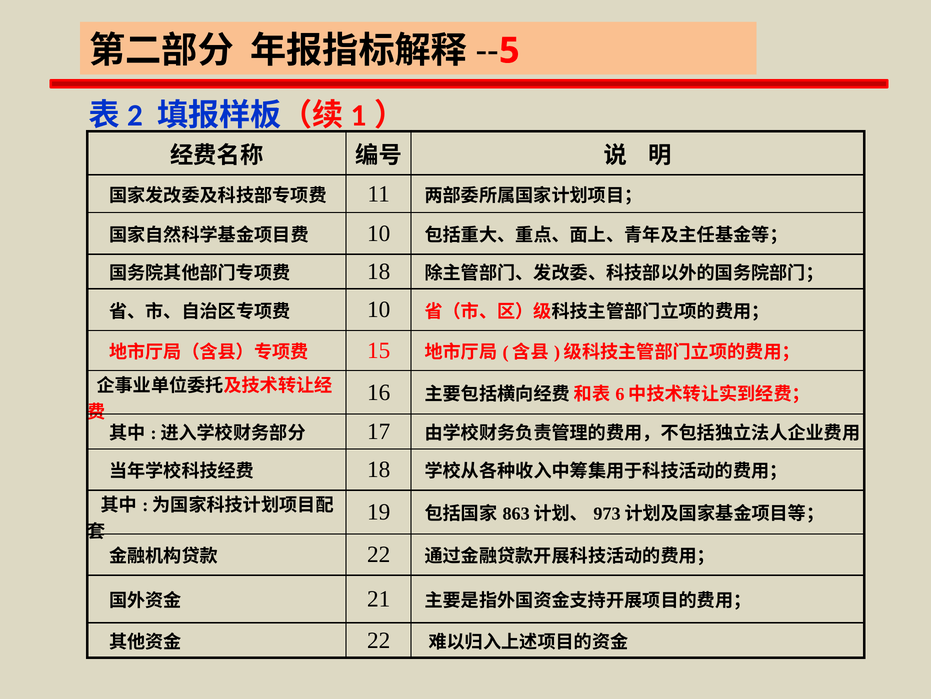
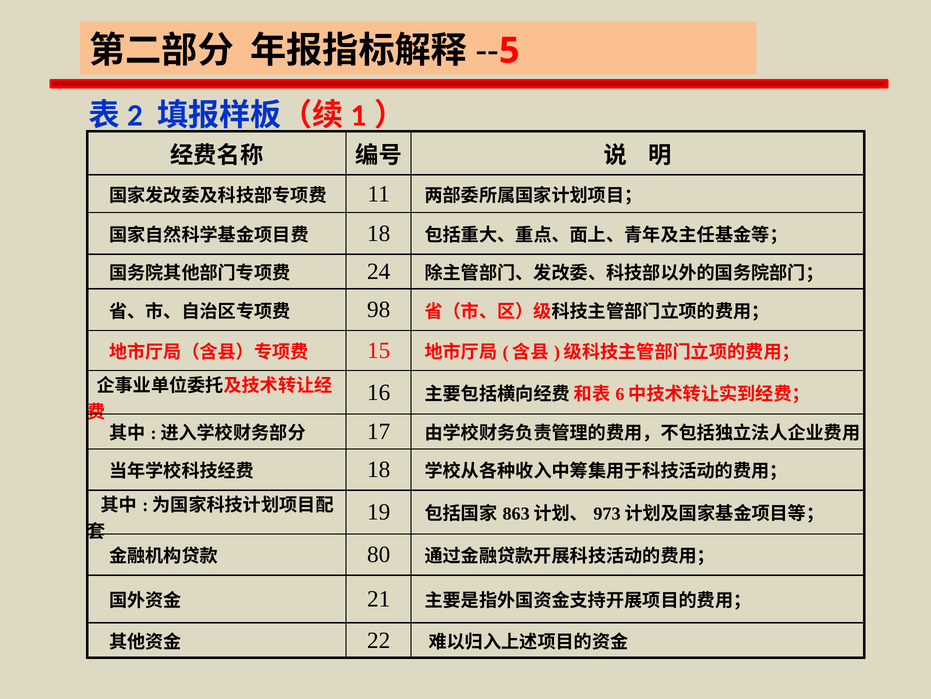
10 at (379, 233): 10 -> 18
18 at (379, 271): 18 -> 24
10 at (379, 309): 10 -> 98
22 at (379, 554): 22 -> 80
